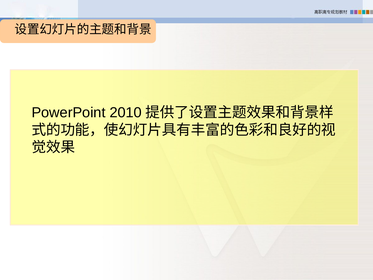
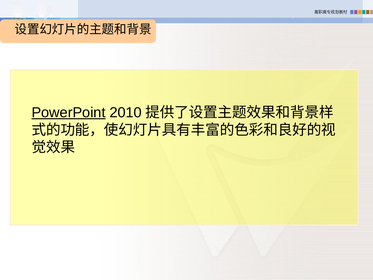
PowerPoint underline: none -> present
